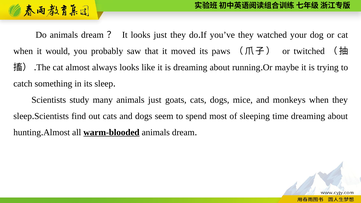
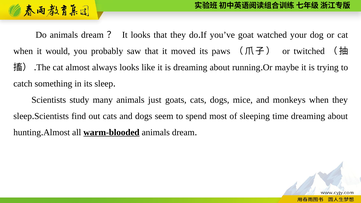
looks just: just -> that
you’ve they: they -> goat
